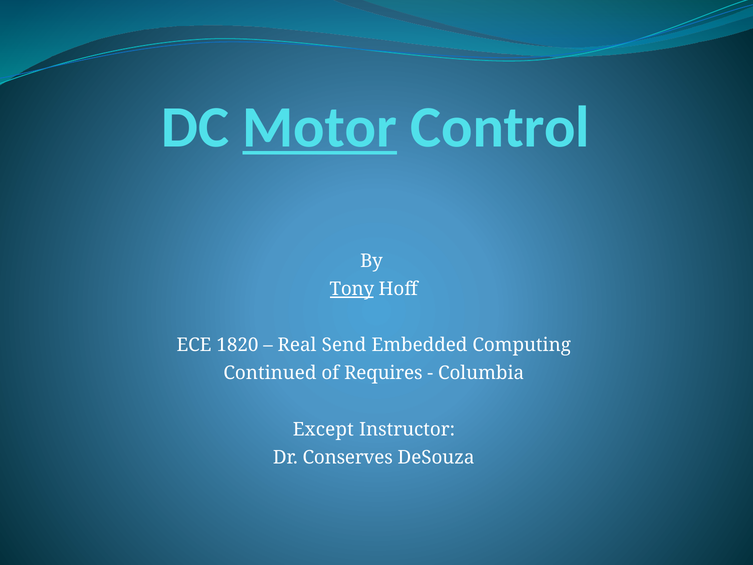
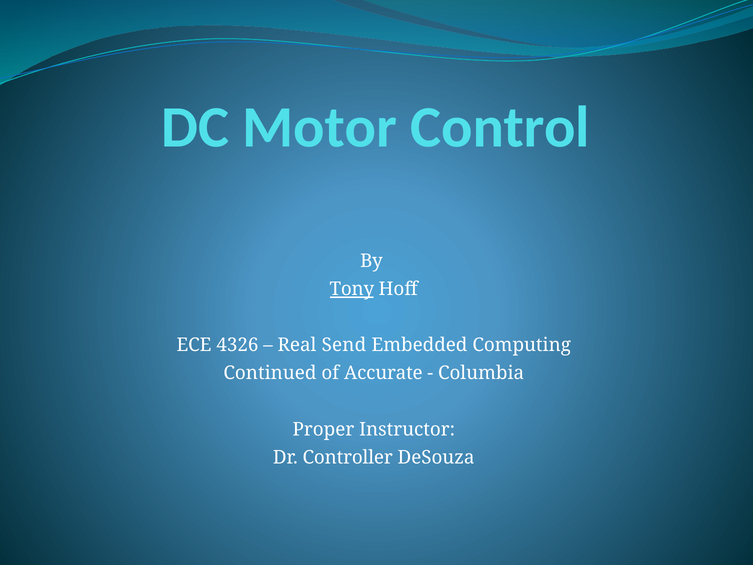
Motor underline: present -> none
1820: 1820 -> 4326
Requires: Requires -> Accurate
Except: Except -> Proper
Conserves: Conserves -> Controller
